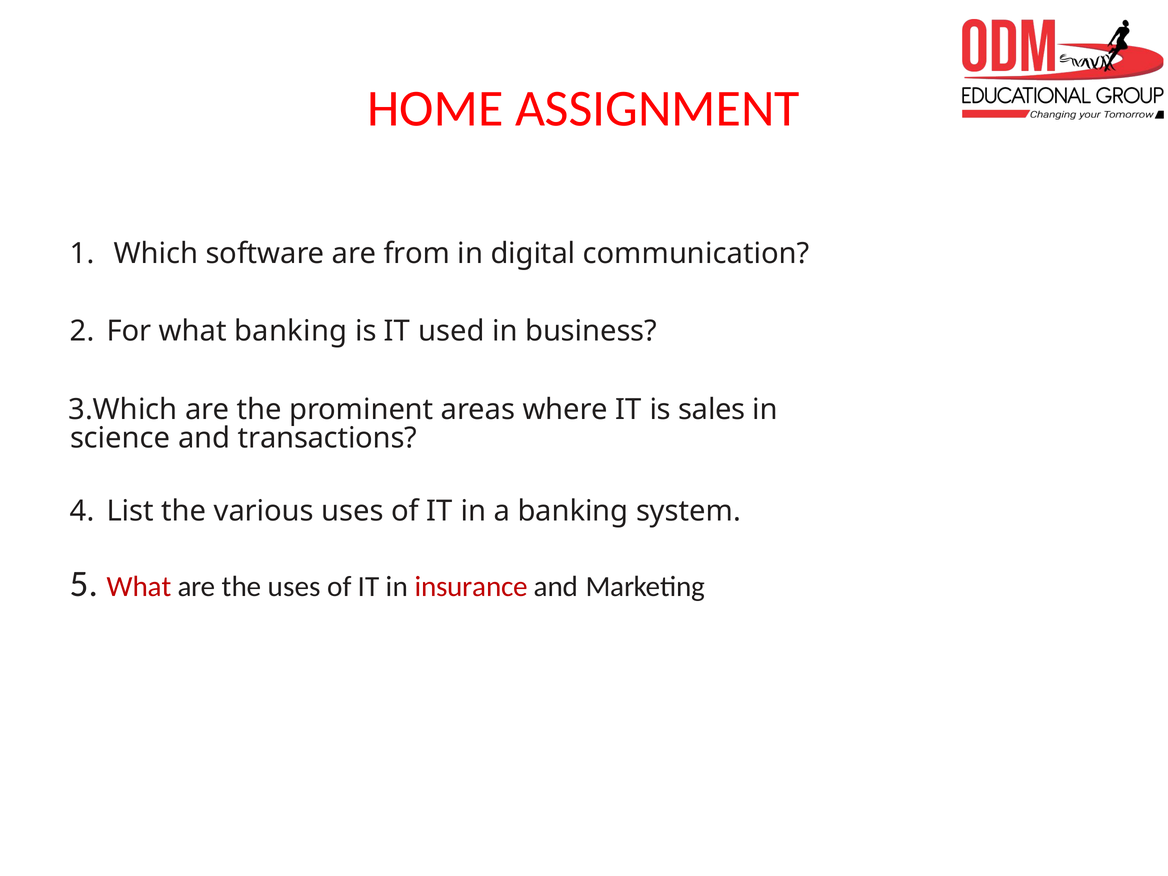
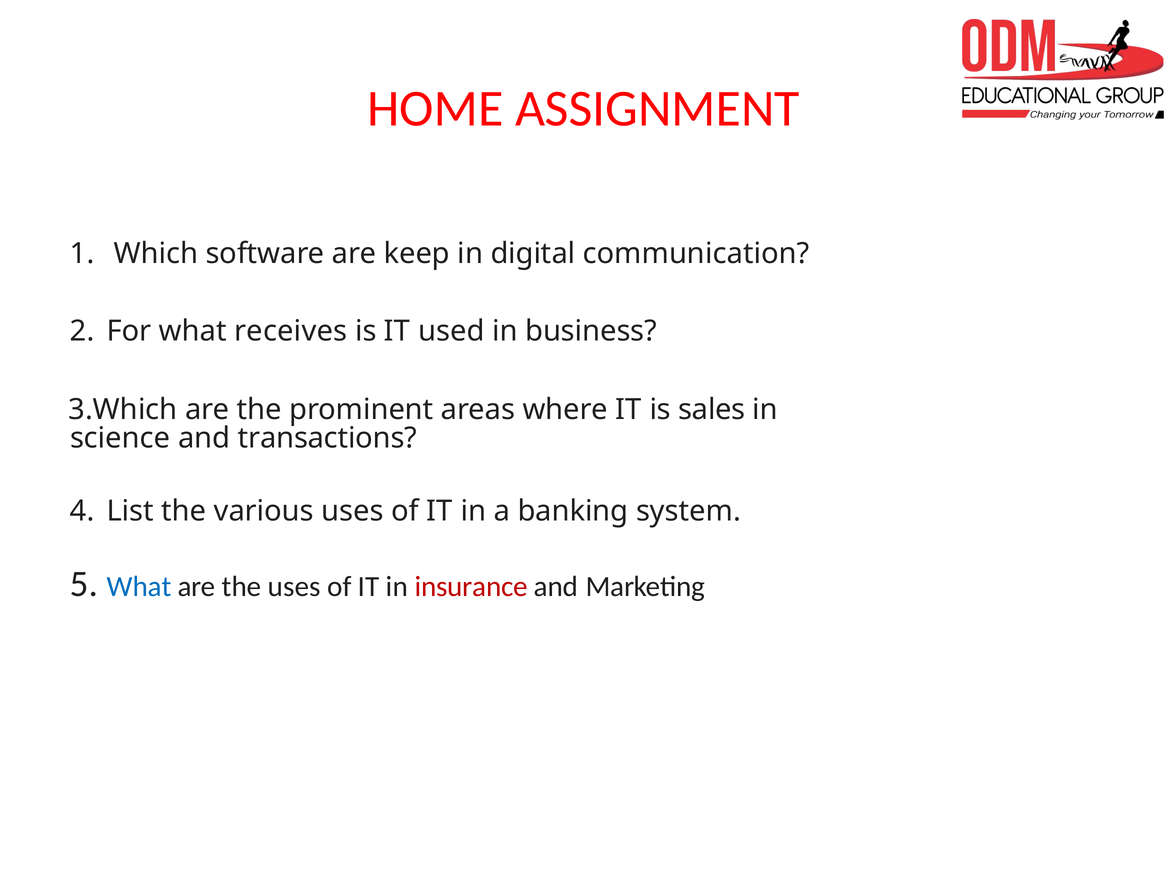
from: from -> keep
what banking: banking -> receives
What at (139, 587) colour: red -> blue
